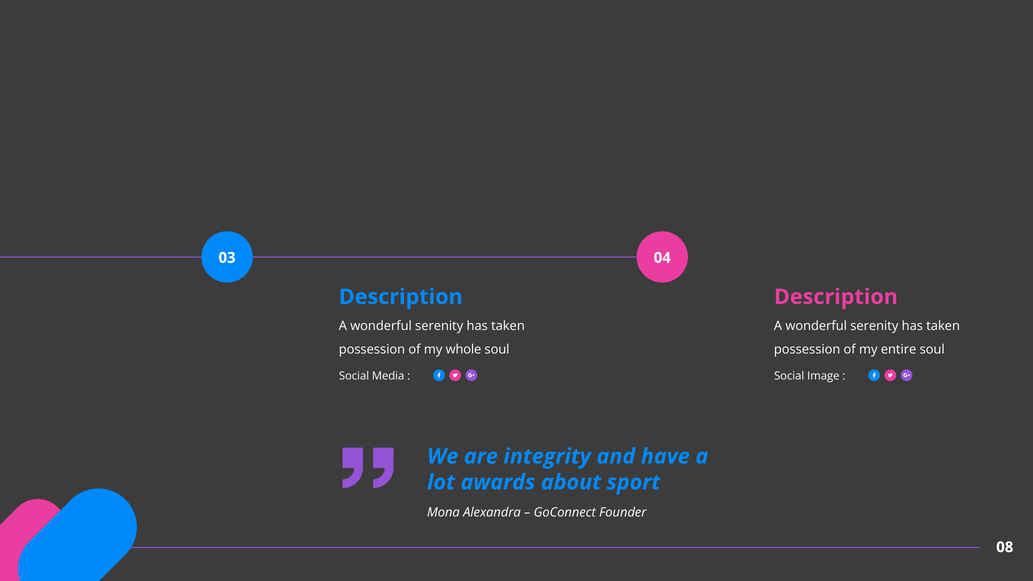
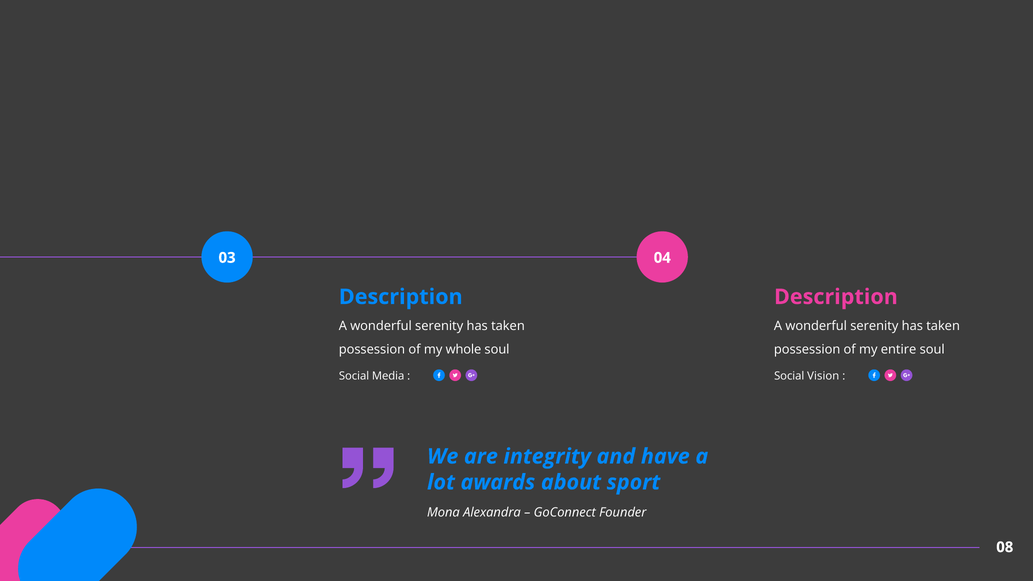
Image: Image -> Vision
